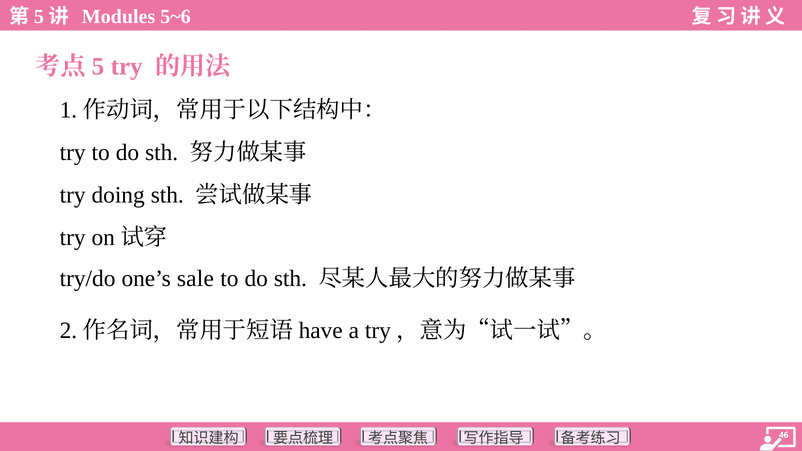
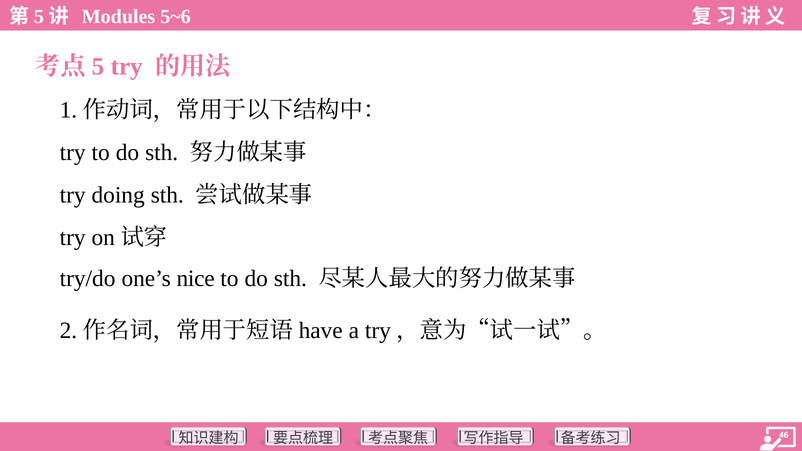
sale: sale -> nice
